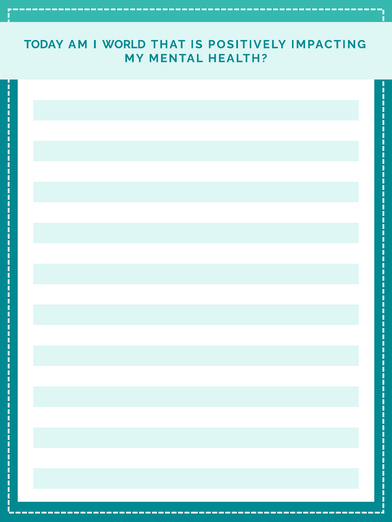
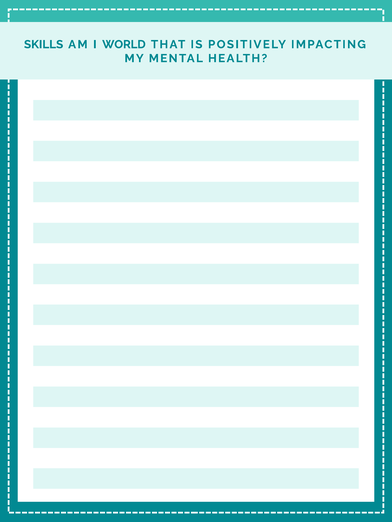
TODAY: TODAY -> SKILLS
